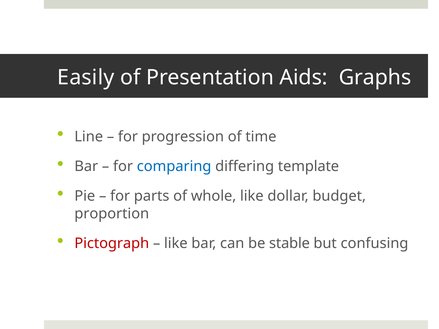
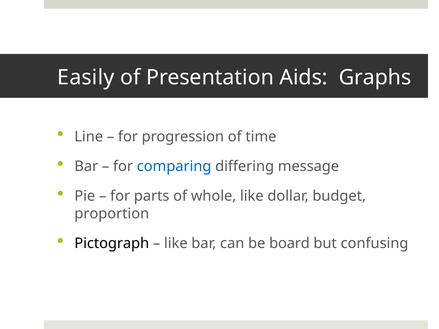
template: template -> message
Pictograph colour: red -> black
stable: stable -> board
